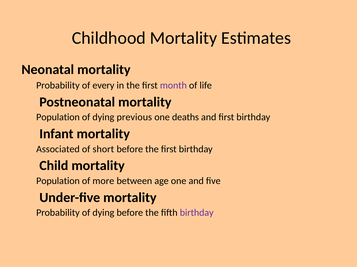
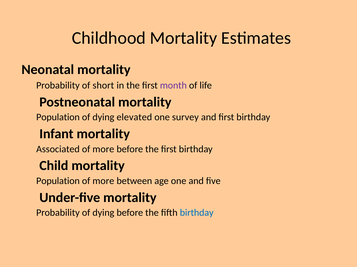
every: every -> short
previous: previous -> elevated
deaths: deaths -> survey
short at (103, 149): short -> more
birthday at (197, 213) colour: purple -> blue
